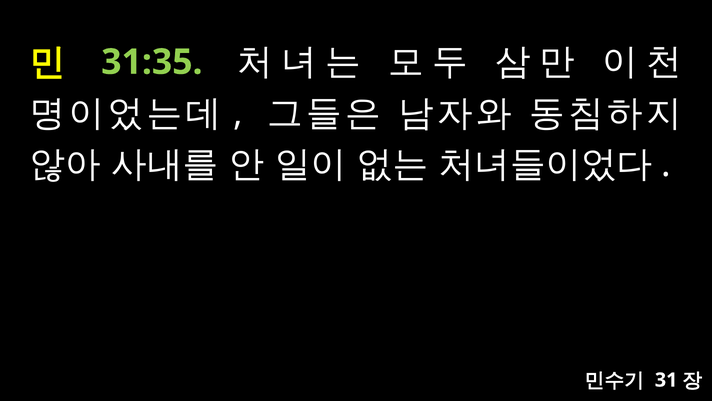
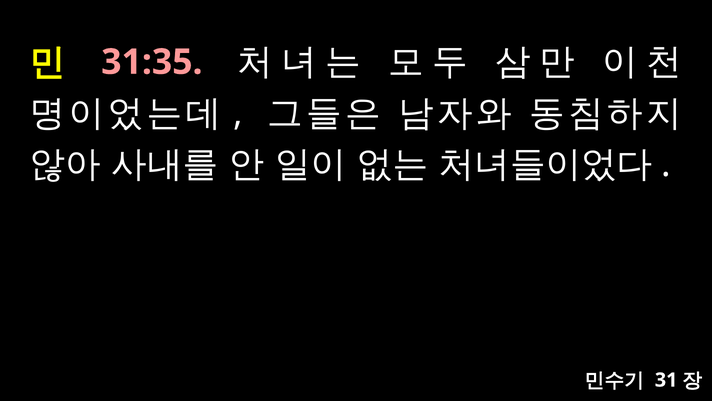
31:35 colour: light green -> pink
